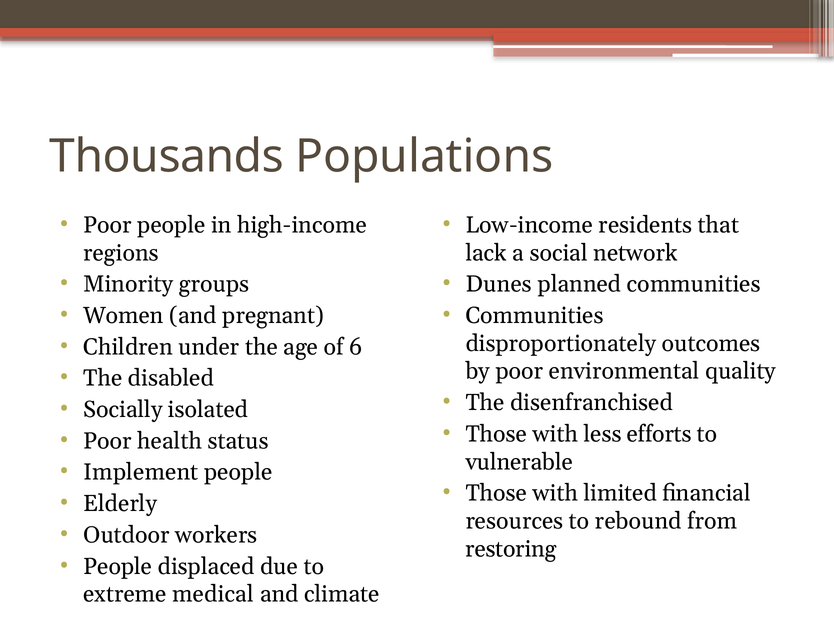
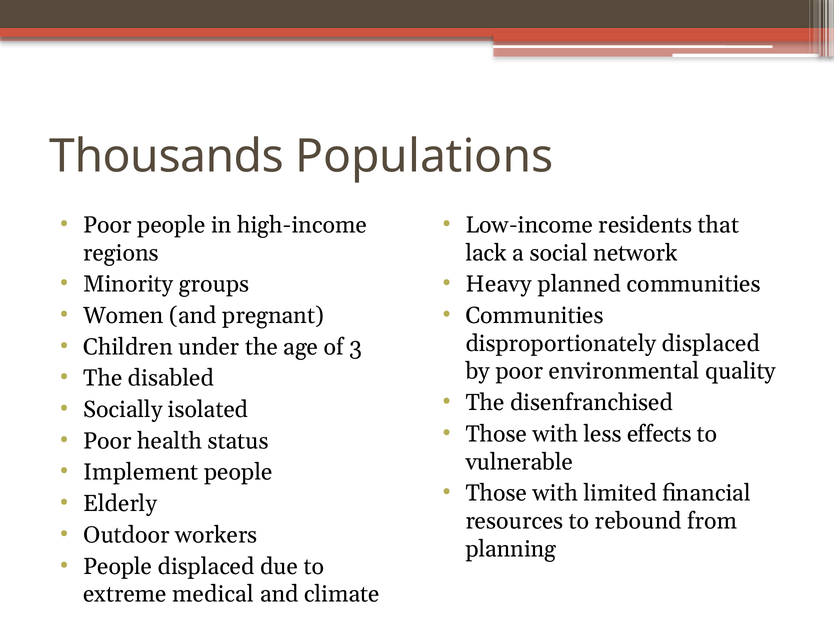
Dunes: Dunes -> Heavy
disproportionately outcomes: outcomes -> displaced
6: 6 -> 3
efforts: efforts -> effects
restoring: restoring -> planning
